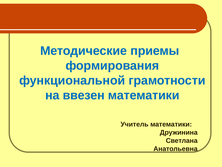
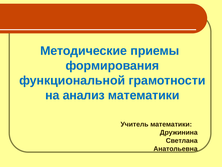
ввезен: ввезен -> анализ
